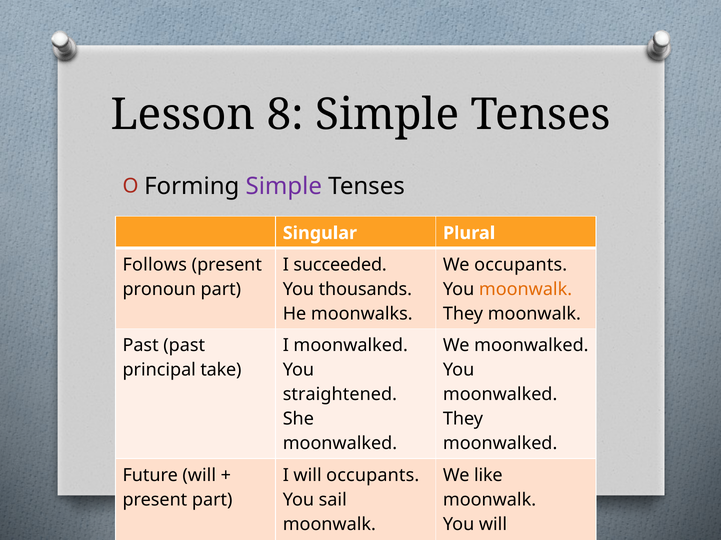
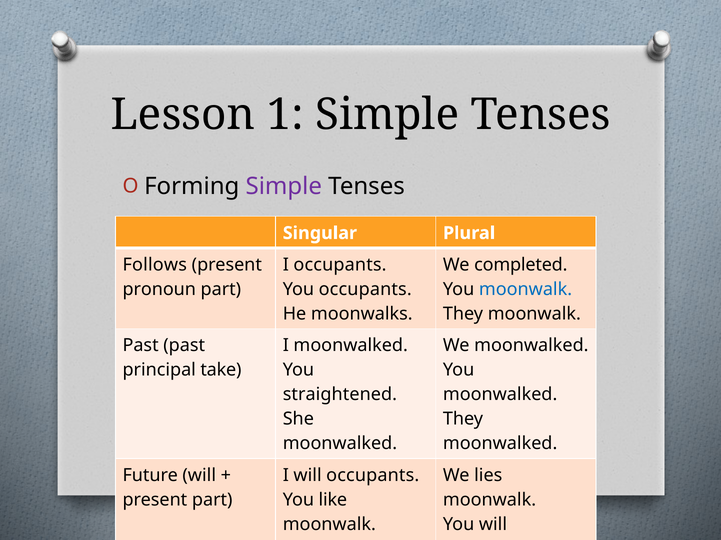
8: 8 -> 1
I succeeded: succeeded -> occupants
We occupants: occupants -> completed
You thousands: thousands -> occupants
moonwalk at (525, 290) colour: orange -> blue
like: like -> lies
sail: sail -> like
